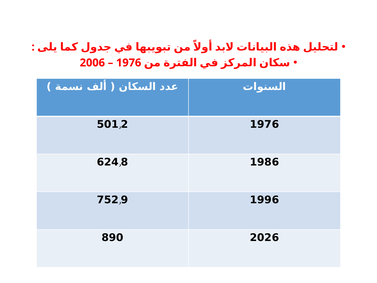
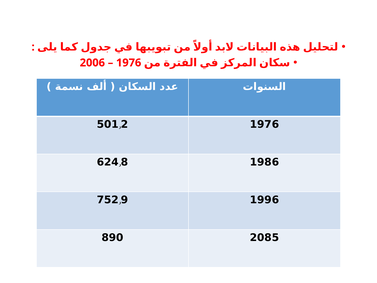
2026: 2026 -> 2085
